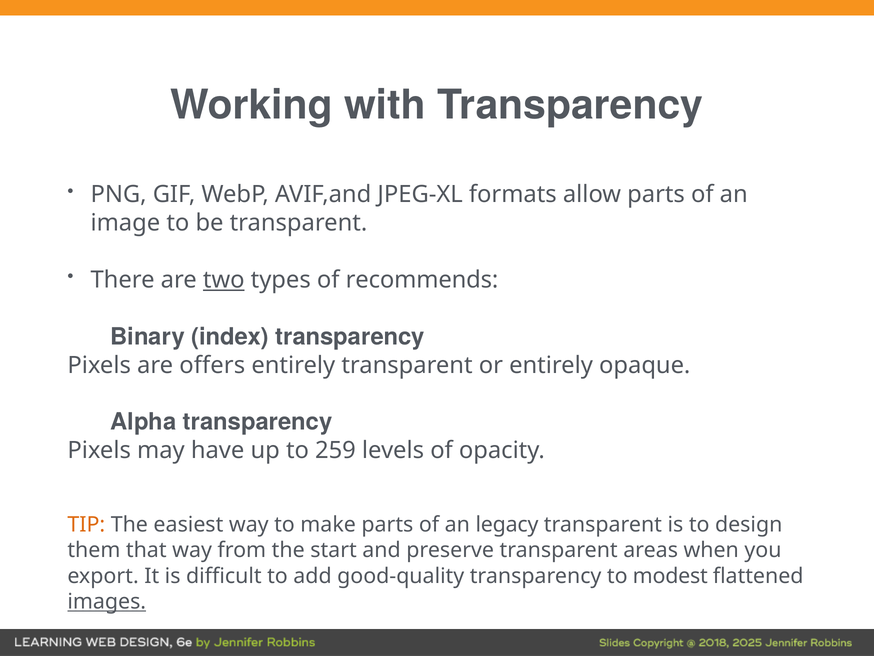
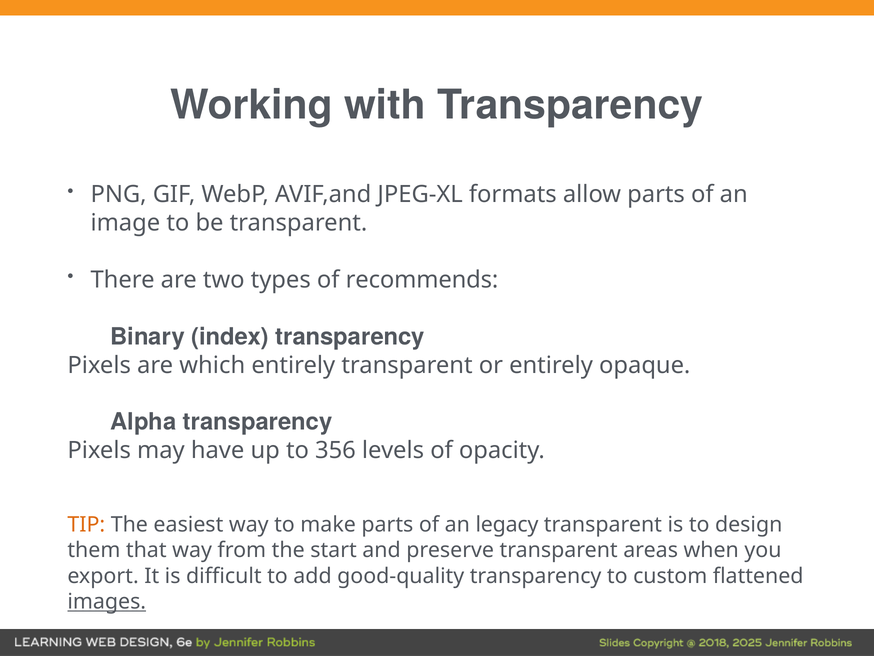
two underline: present -> none
offers: offers -> which
259: 259 -> 356
modest: modest -> custom
